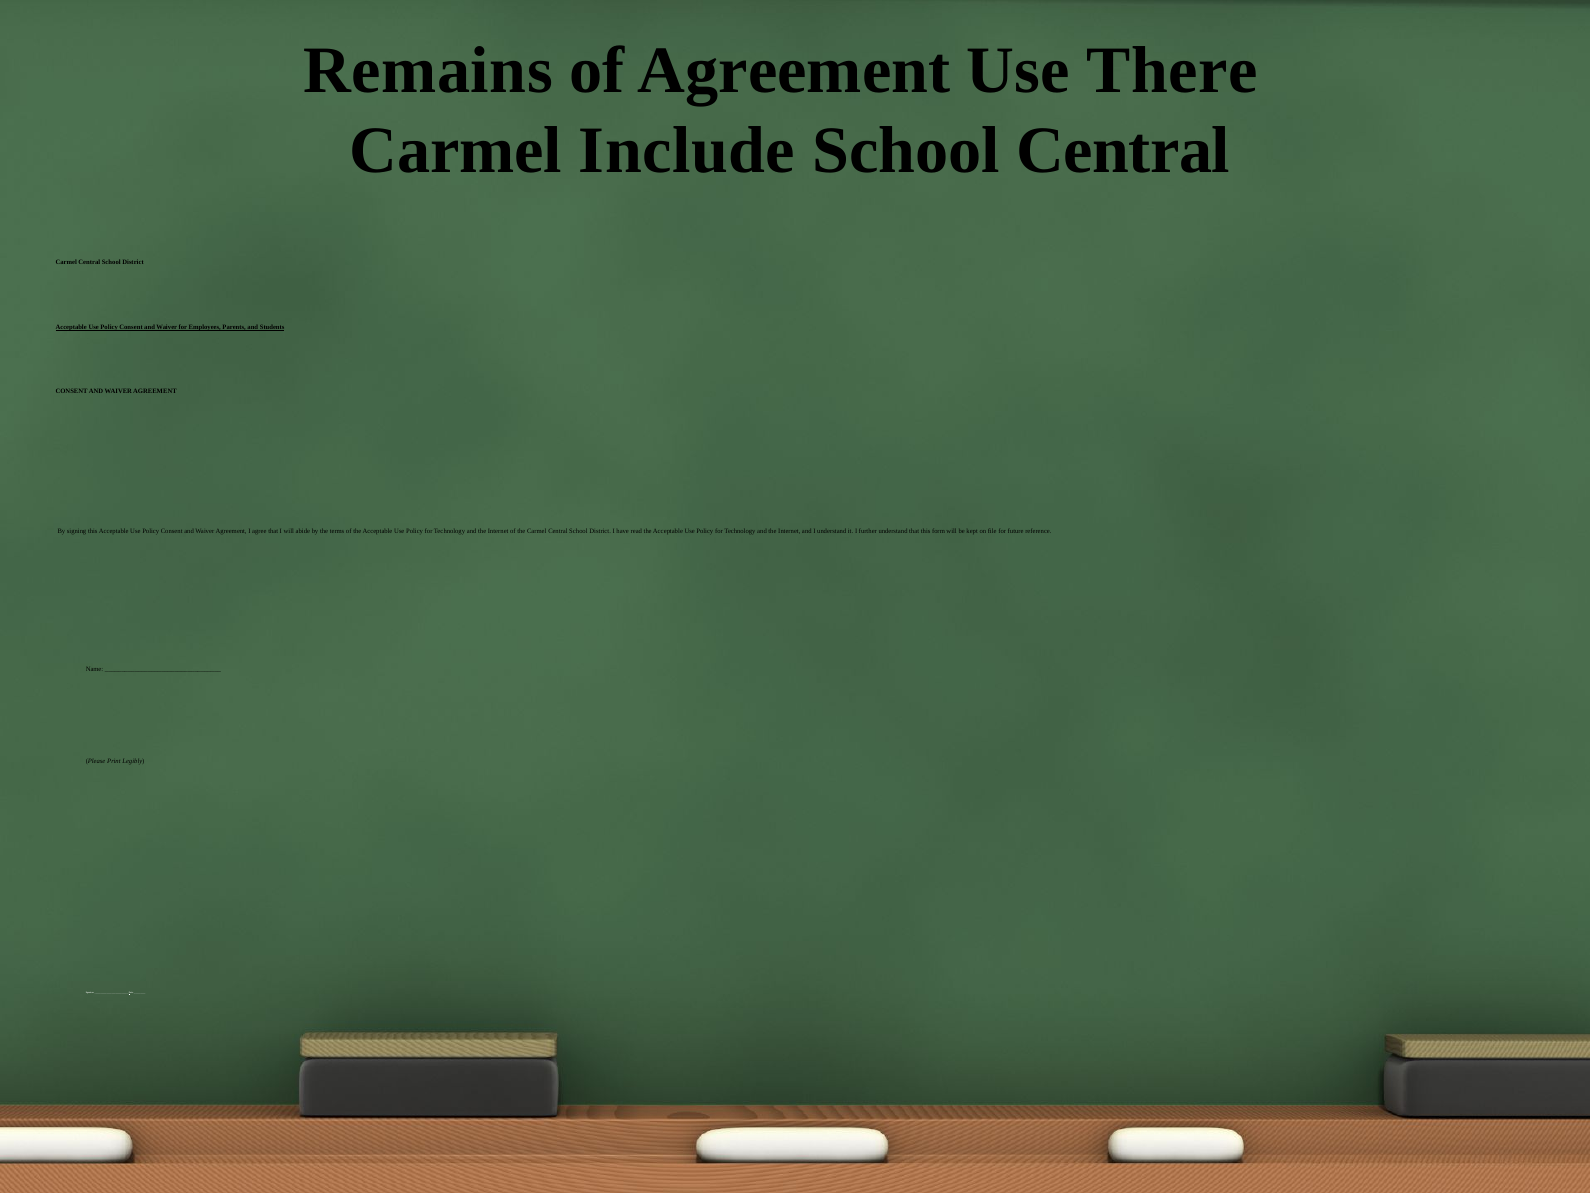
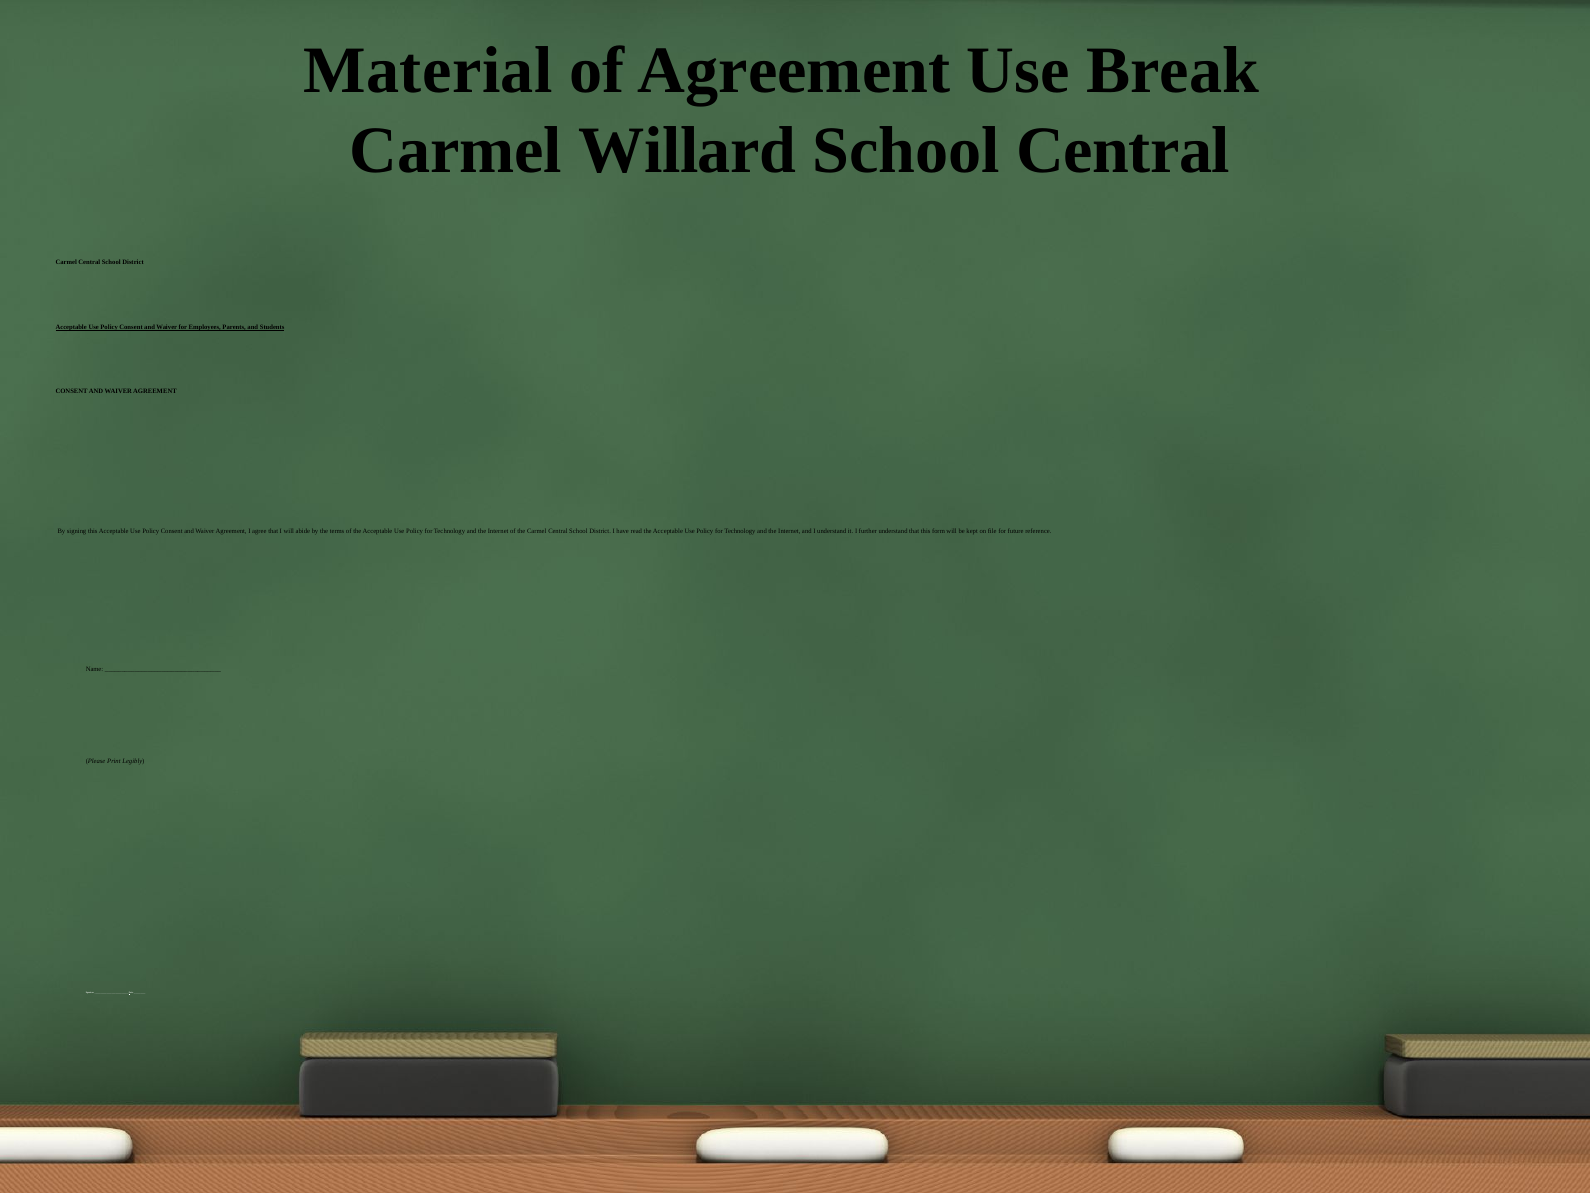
Remains: Remains -> Material
There: There -> Break
Include: Include -> Willard
